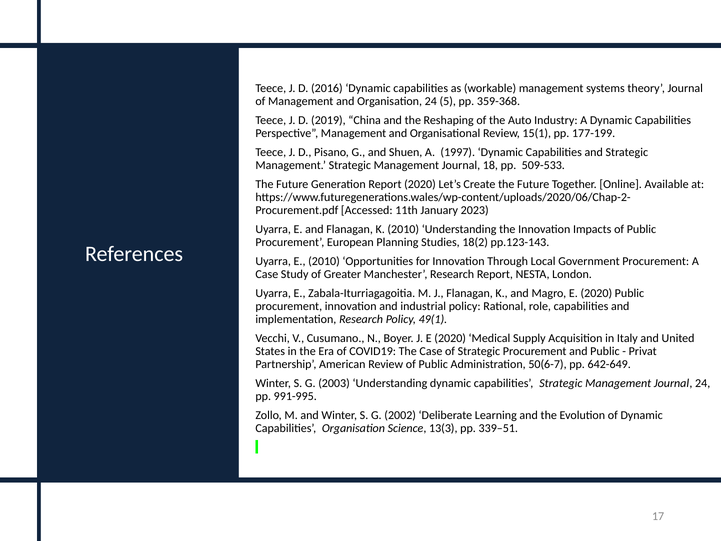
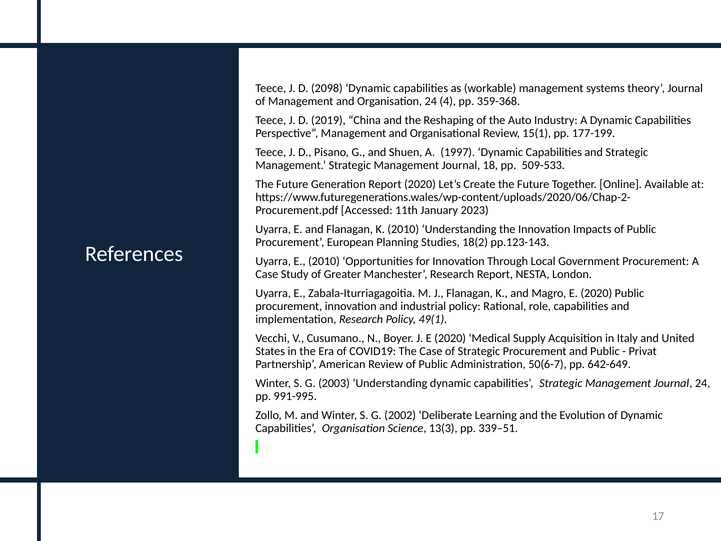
2016: 2016 -> 2098
5: 5 -> 4
